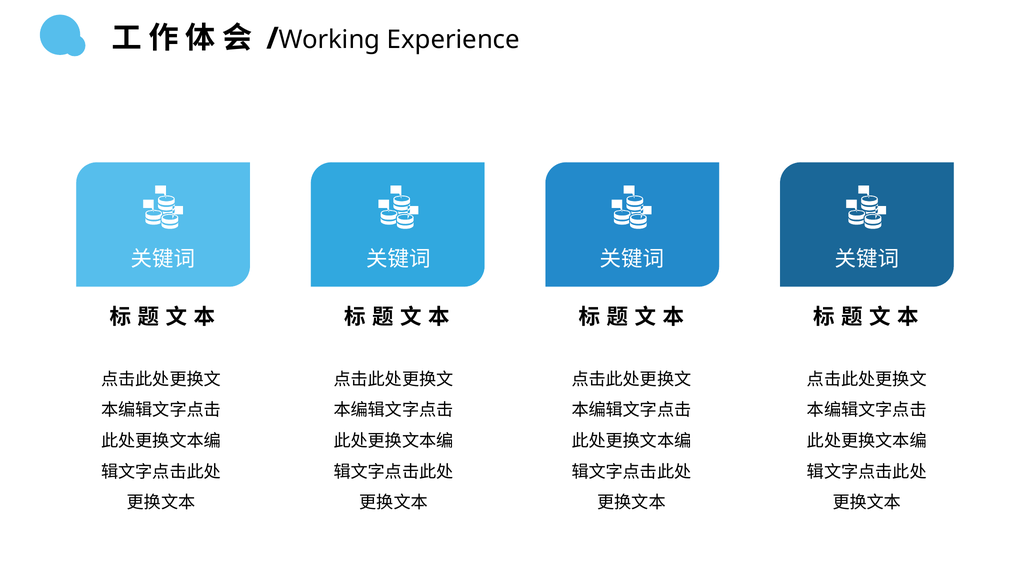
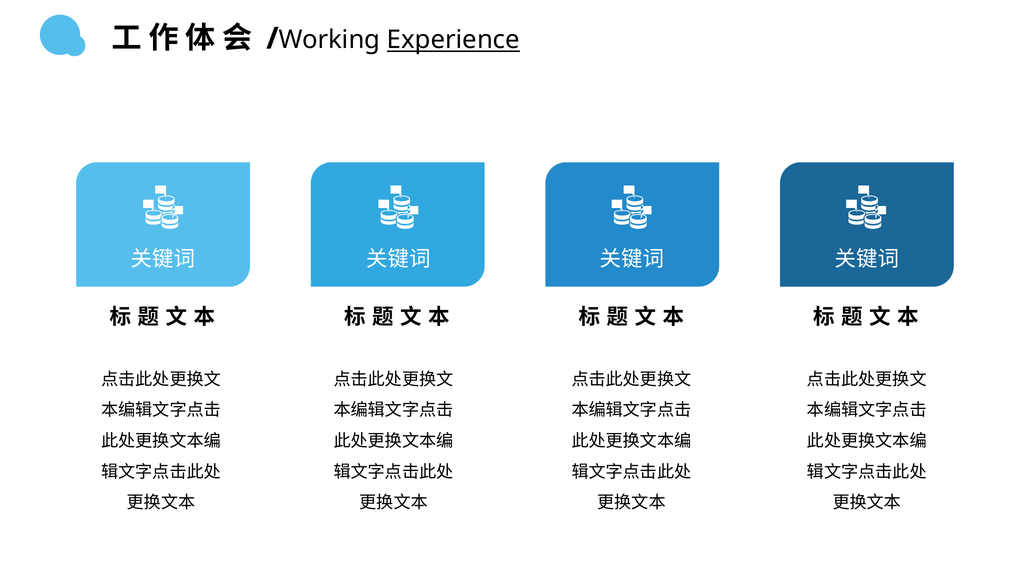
Experience underline: none -> present
